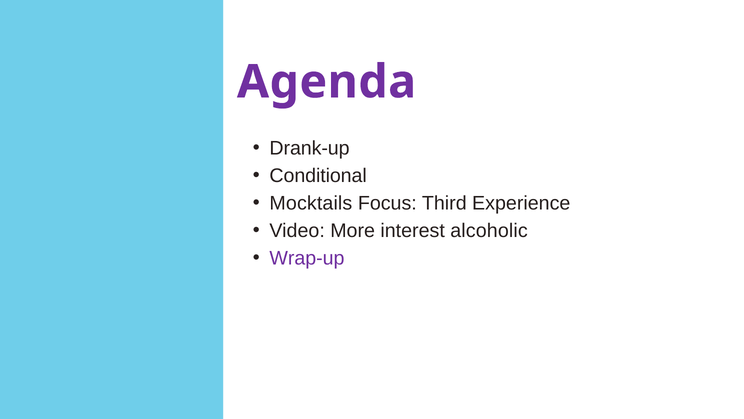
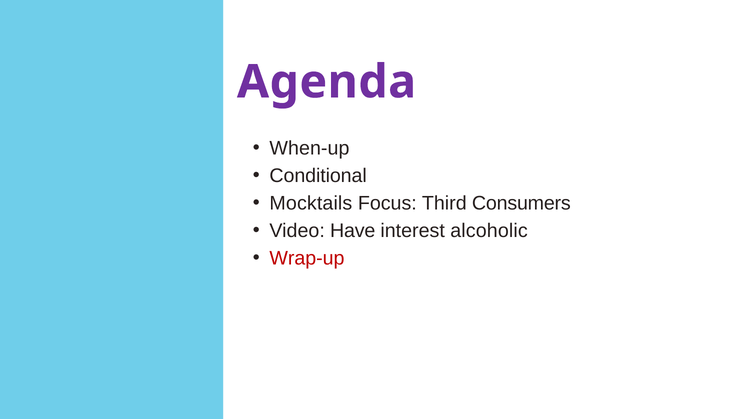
Drank-up: Drank-up -> When-up
Experience: Experience -> Consumers
More: More -> Have
Wrap-up colour: purple -> red
